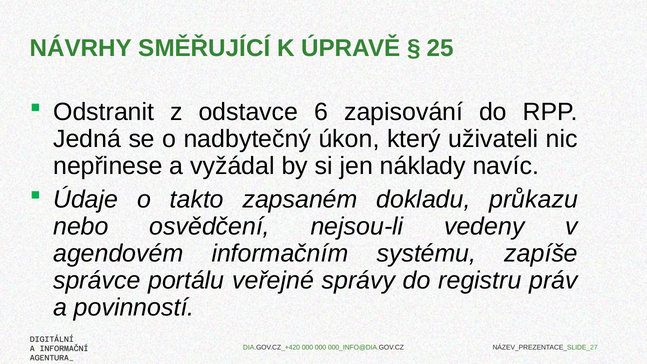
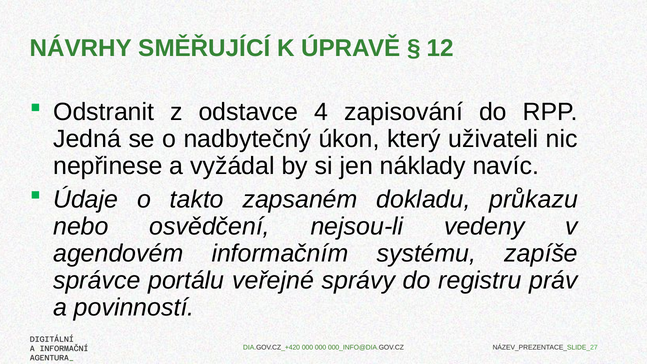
25: 25 -> 12
6: 6 -> 4
